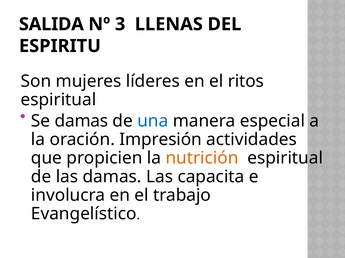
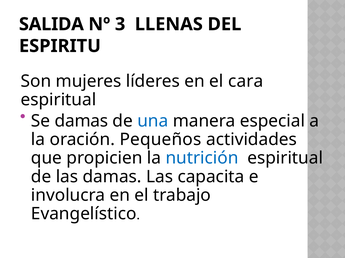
ritos: ritos -> cara
Impresión: Impresión -> Pequeños
nutrición colour: orange -> blue
